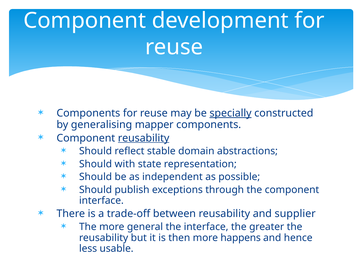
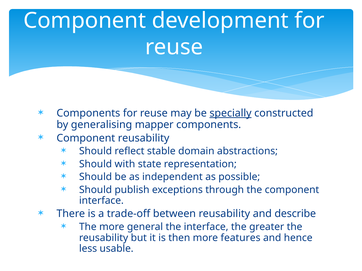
reusability at (144, 138) underline: present -> none
supplier: supplier -> describe
happens: happens -> features
